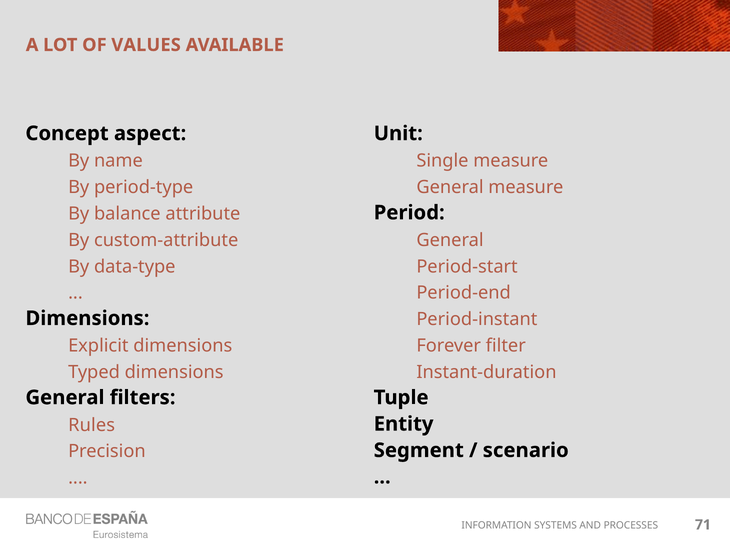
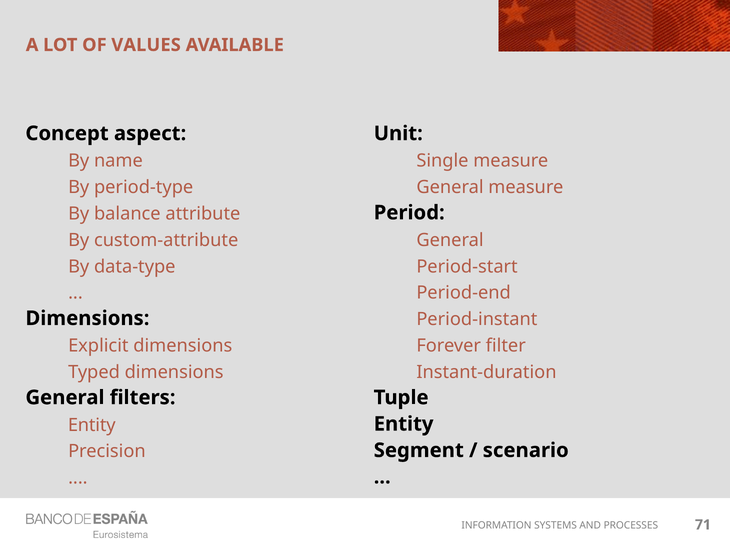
Rules at (92, 425): Rules -> Entity
